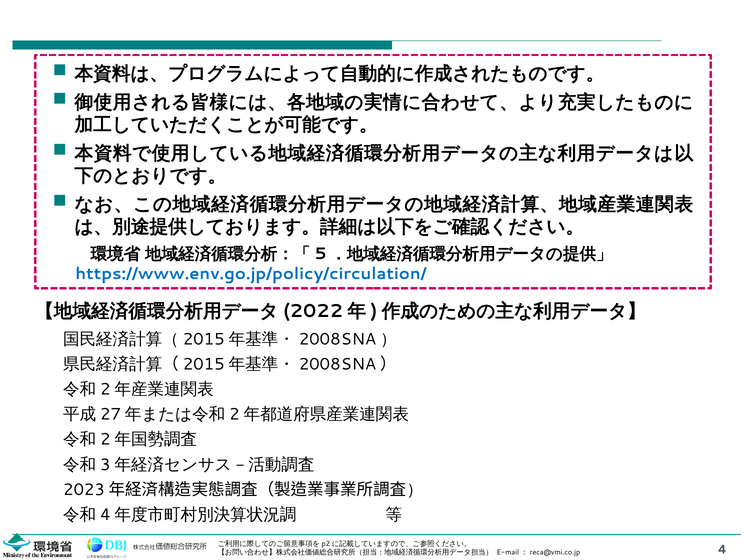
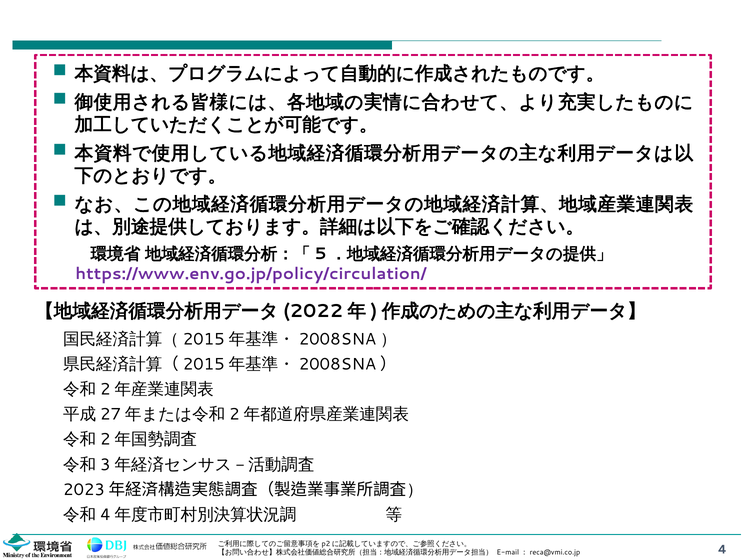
https://www.env.go.jp/policy/circulation/ colour: blue -> purple
